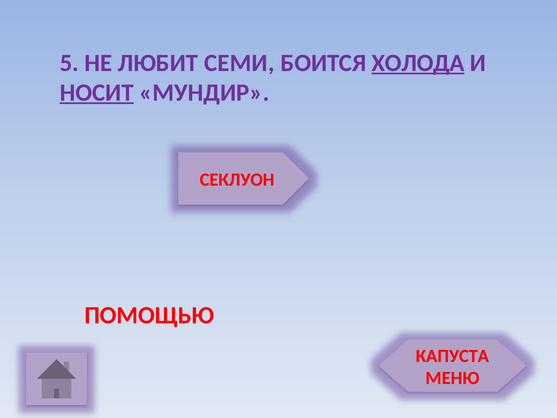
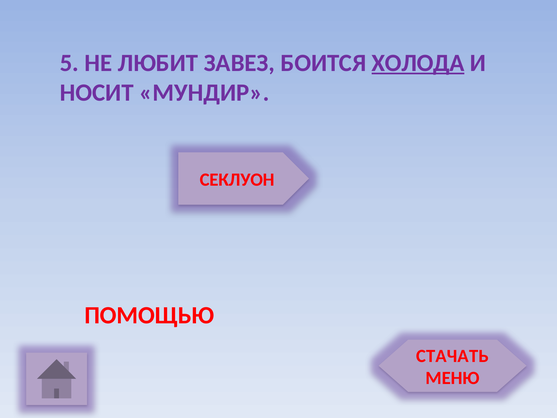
СЕМИ: СЕМИ -> ЗАВЕЗ
НОСИТ underline: present -> none
КАПУСТА: КАПУСТА -> СТАЧАТЬ
